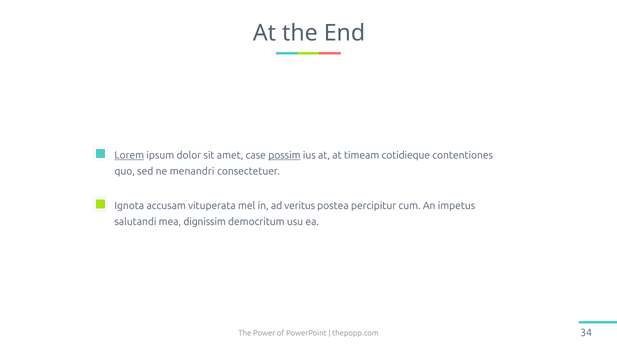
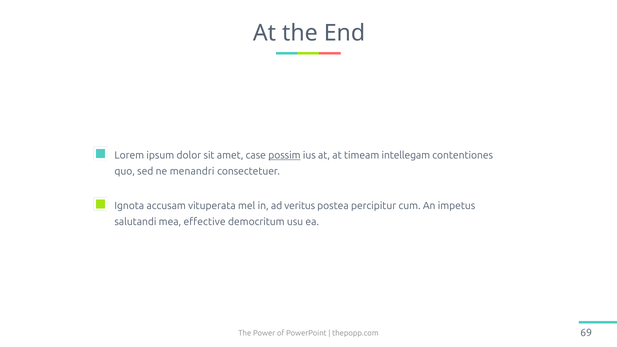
Lorem underline: present -> none
cotidieque: cotidieque -> intellegam
dignissim: dignissim -> effective
34: 34 -> 69
